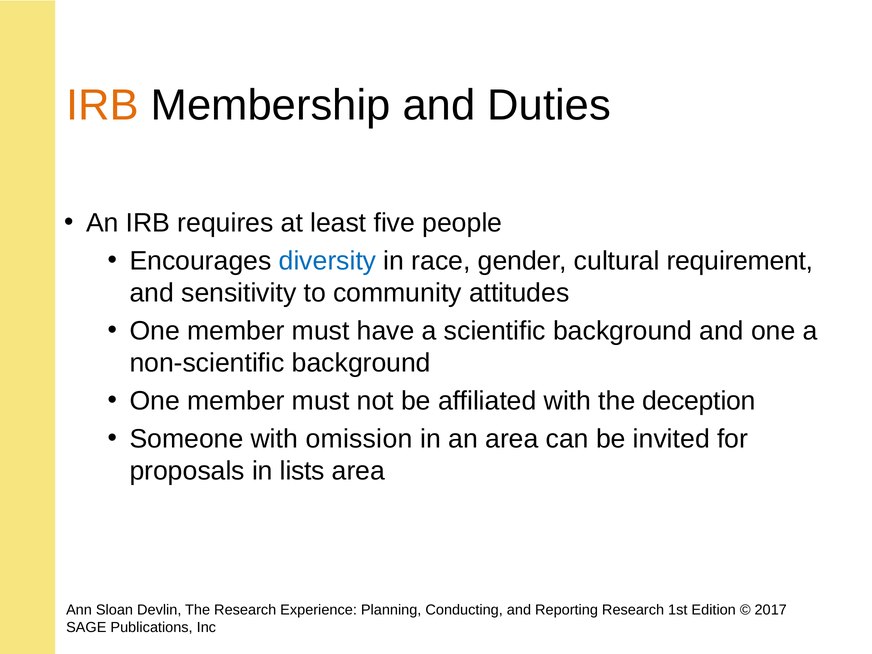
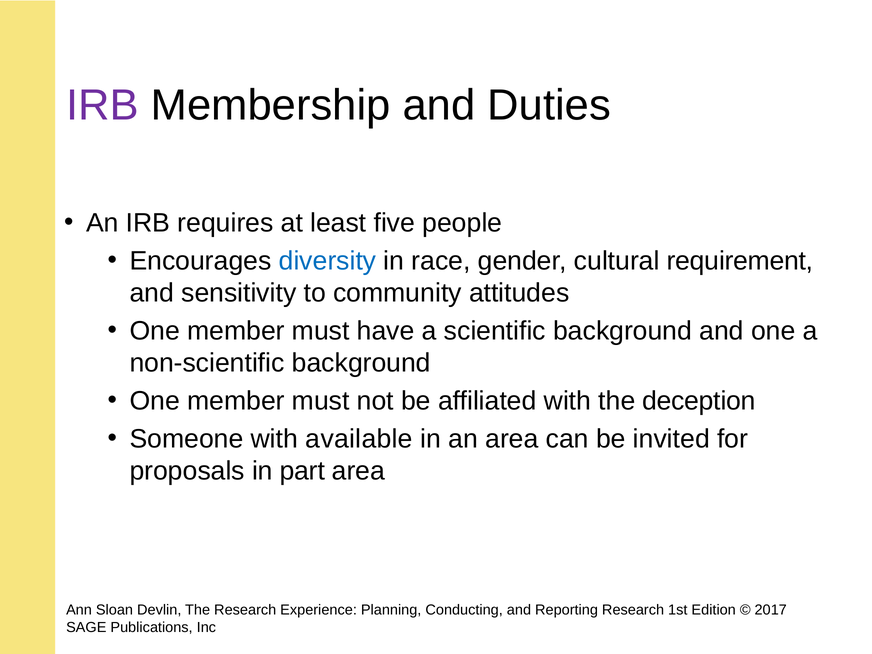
IRB at (103, 106) colour: orange -> purple
omission: omission -> available
lists: lists -> part
